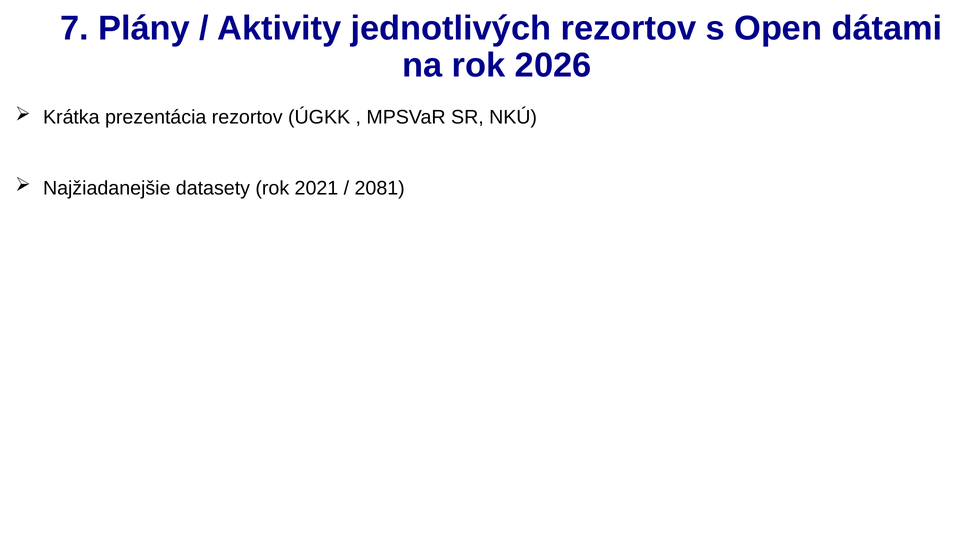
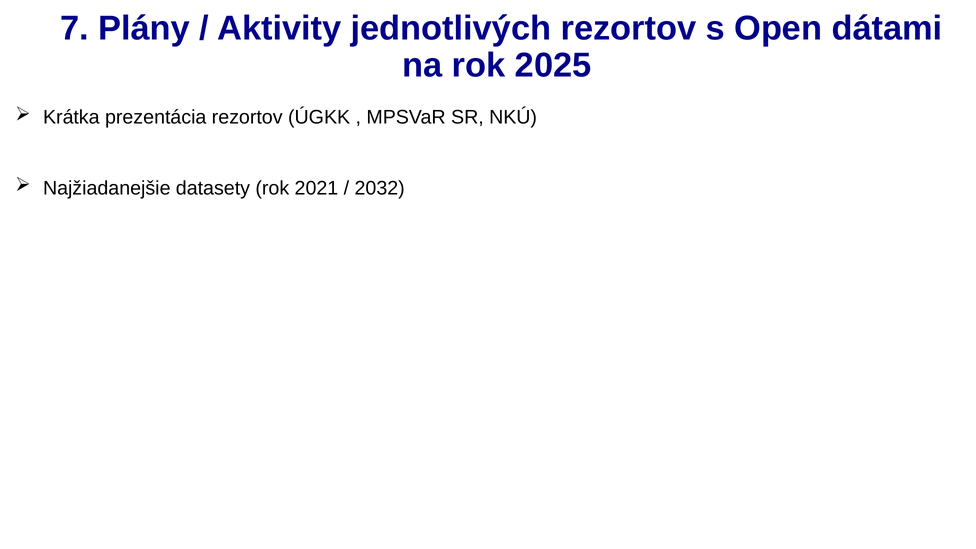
2026: 2026 -> 2025
2081: 2081 -> 2032
